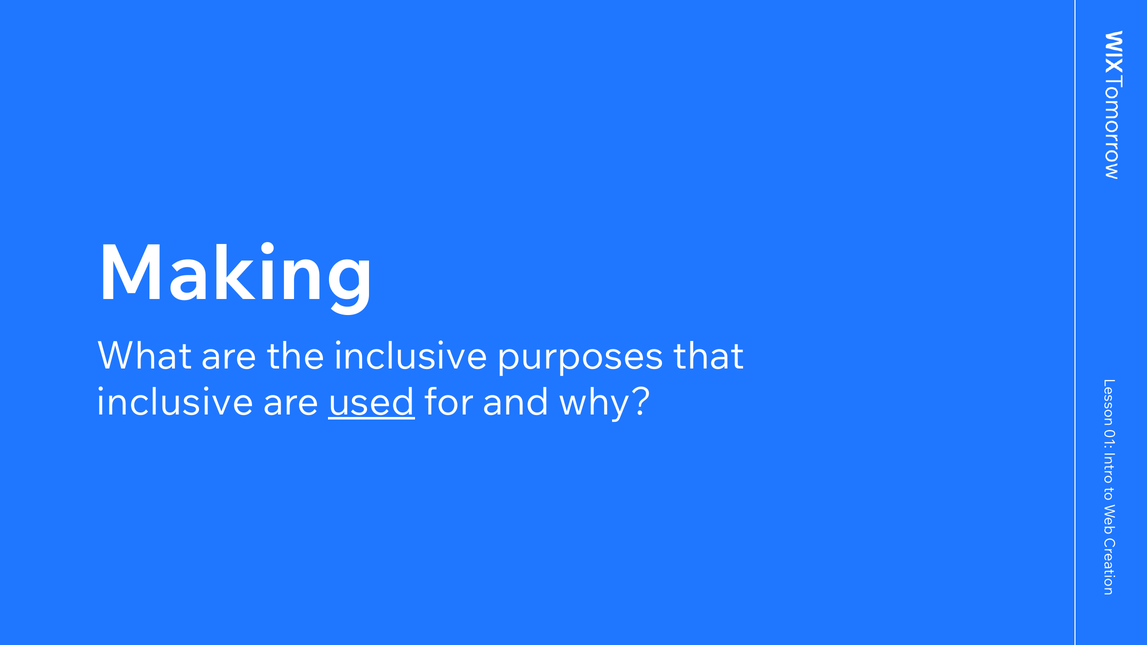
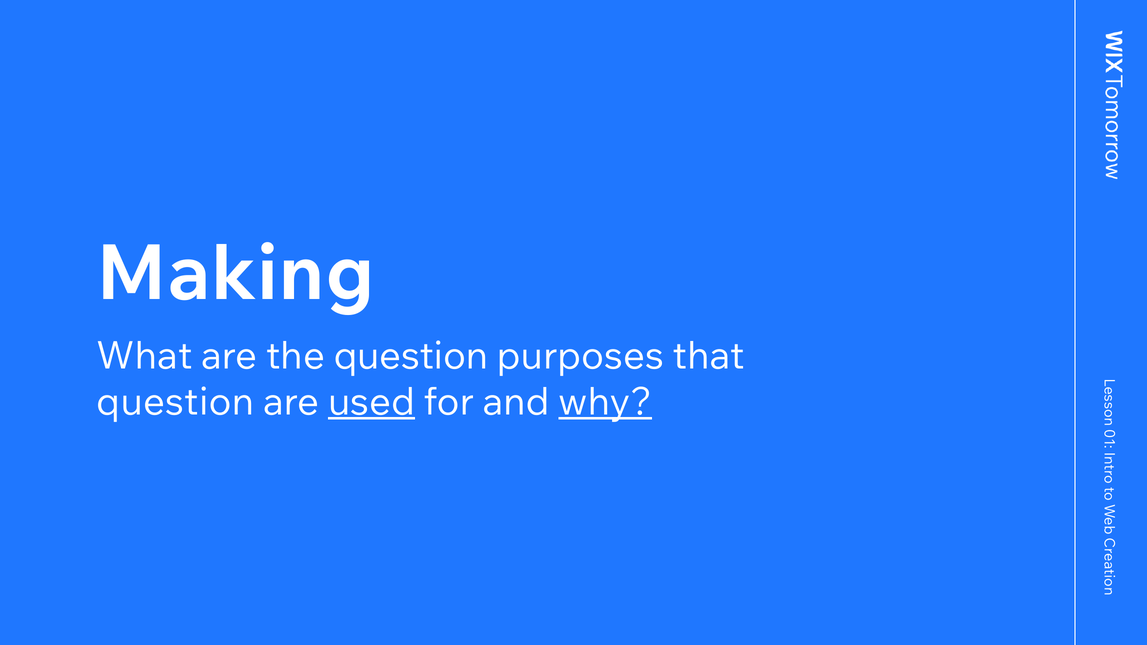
the inclusive: inclusive -> question
inclusive at (175, 402): inclusive -> question
why underline: none -> present
